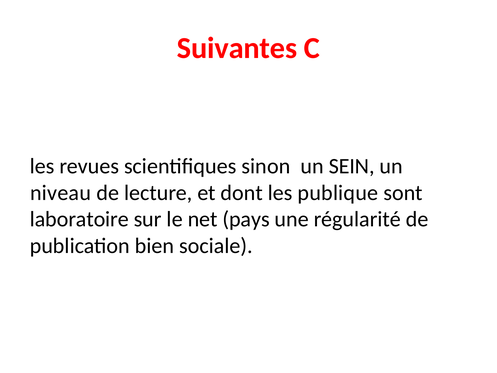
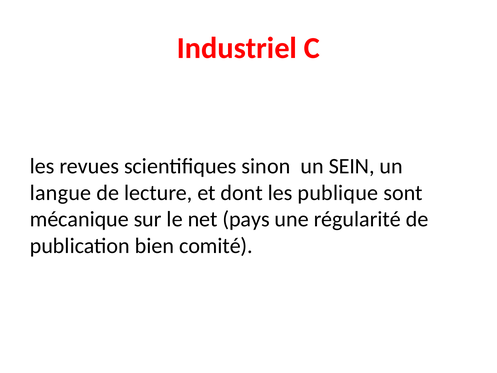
Suivantes: Suivantes -> Industriel
niveau: niveau -> langue
laboratoire: laboratoire -> mécanique
sociale: sociale -> comité
